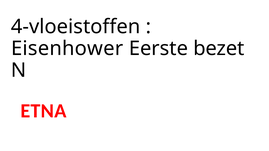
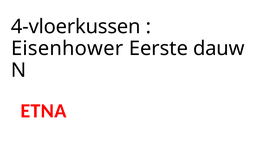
4-vloeistoffen: 4-vloeistoffen -> 4-vloerkussen
bezet: bezet -> dauw
